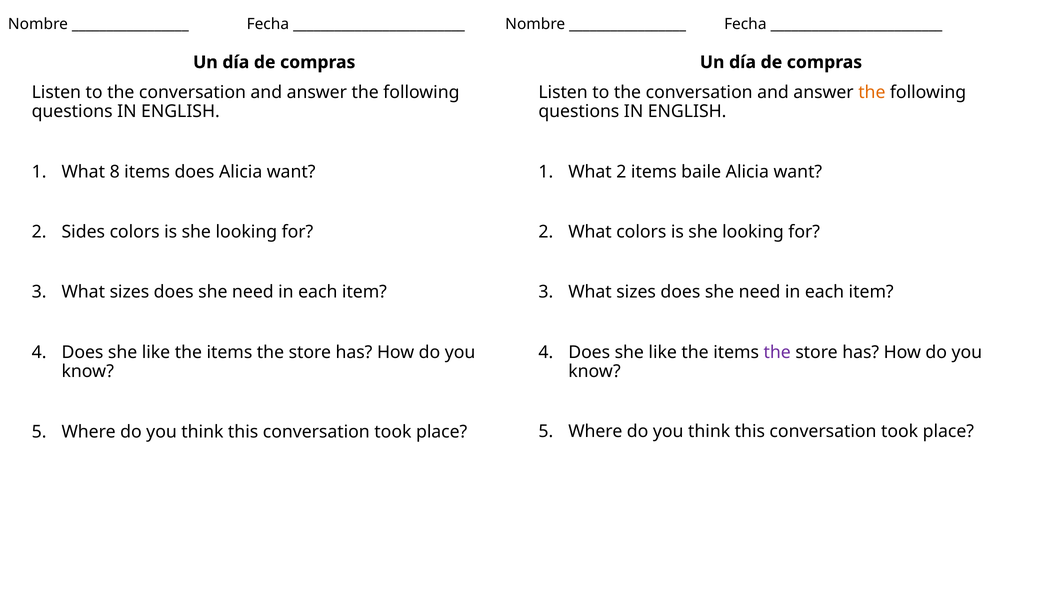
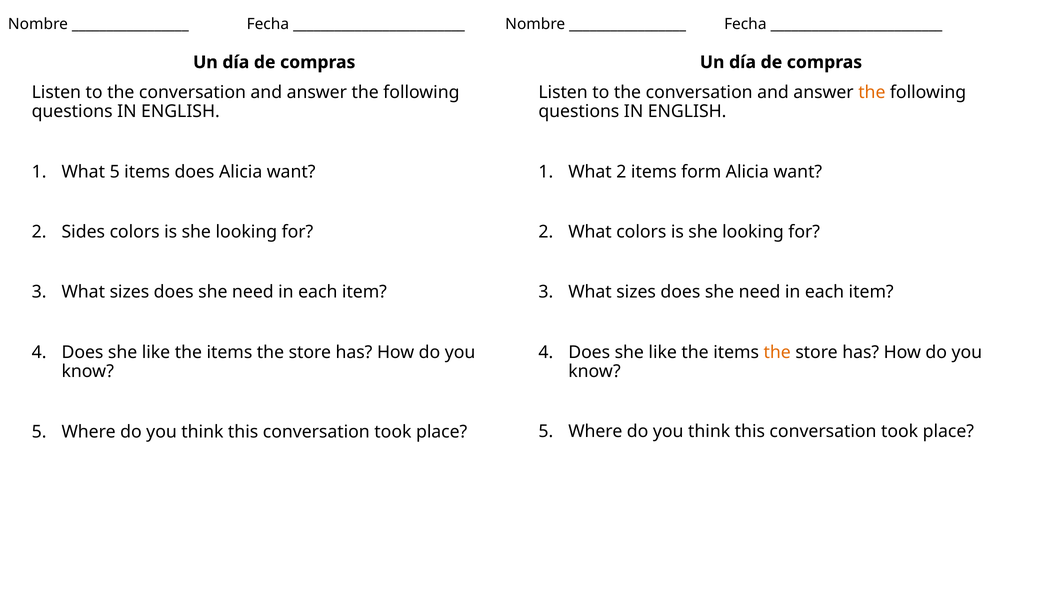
What 8: 8 -> 5
baile: baile -> form
the at (777, 352) colour: purple -> orange
